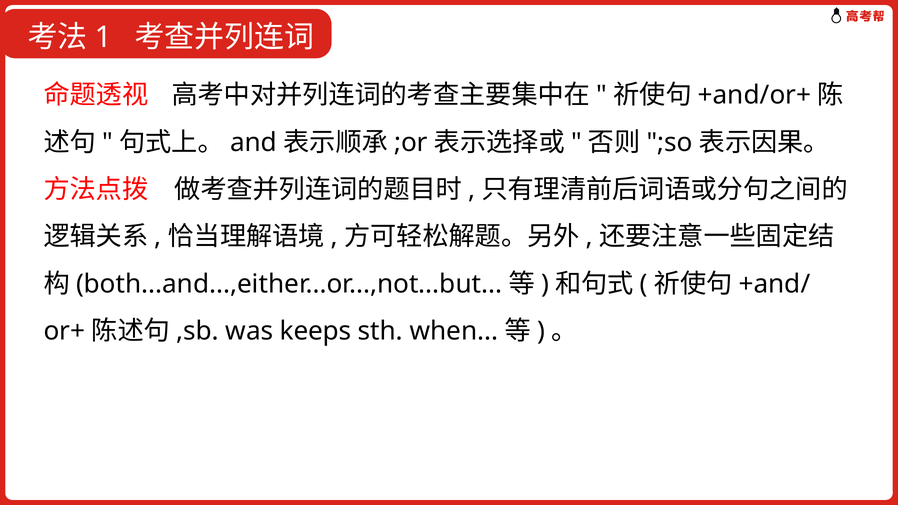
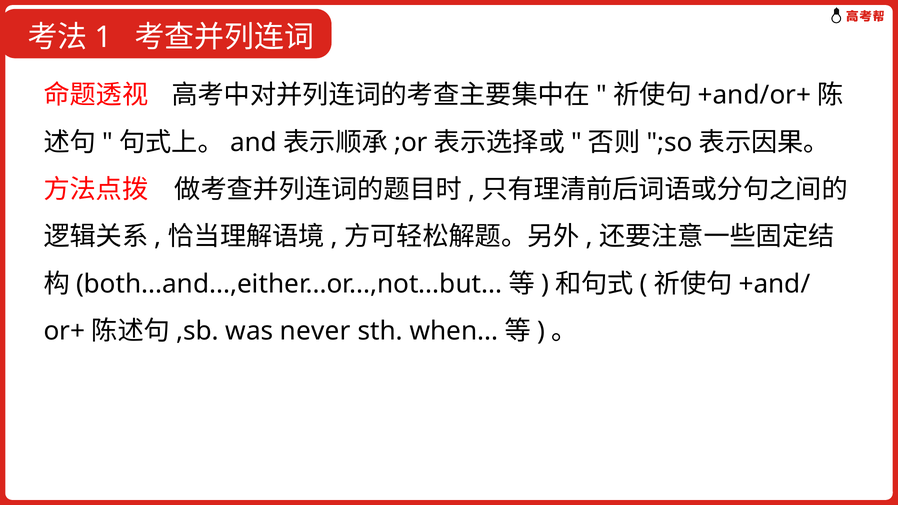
keeps: keeps -> never
